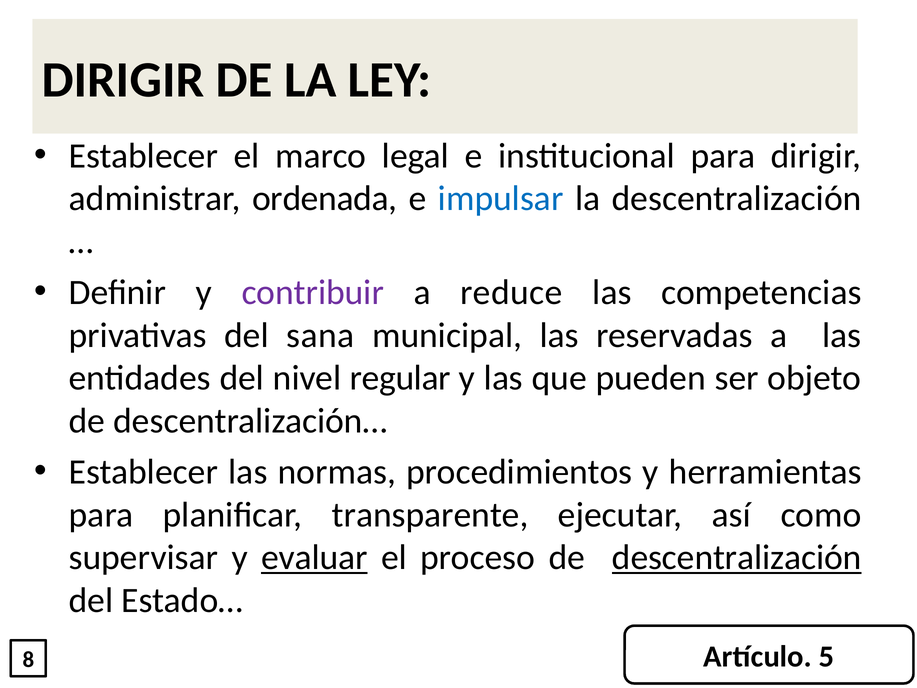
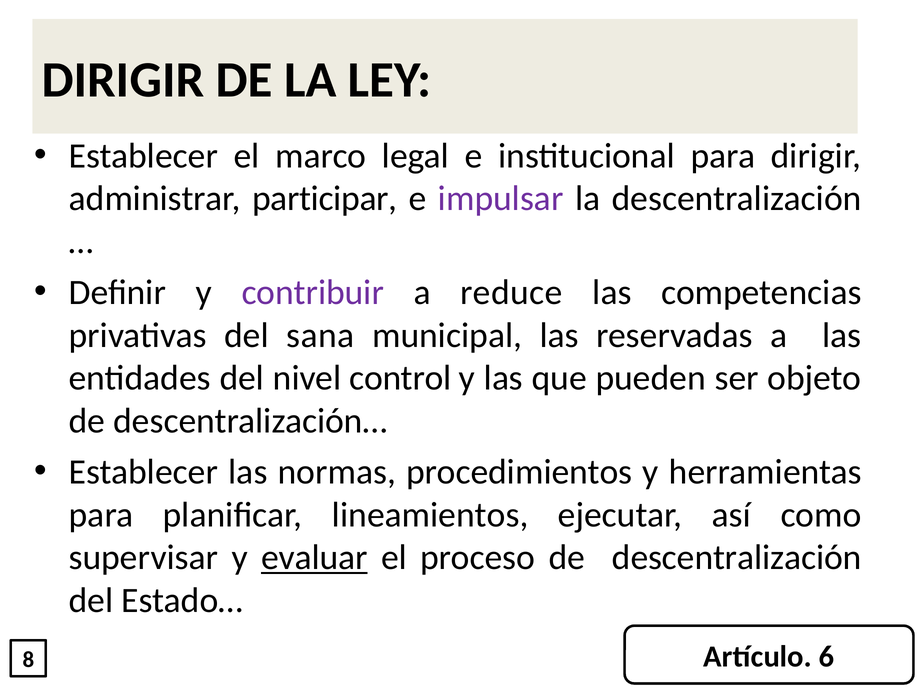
ordenada: ordenada -> participar
impulsar colour: blue -> purple
regular: regular -> control
transparente: transparente -> lineamientos
descentralización at (737, 557) underline: present -> none
5: 5 -> 6
